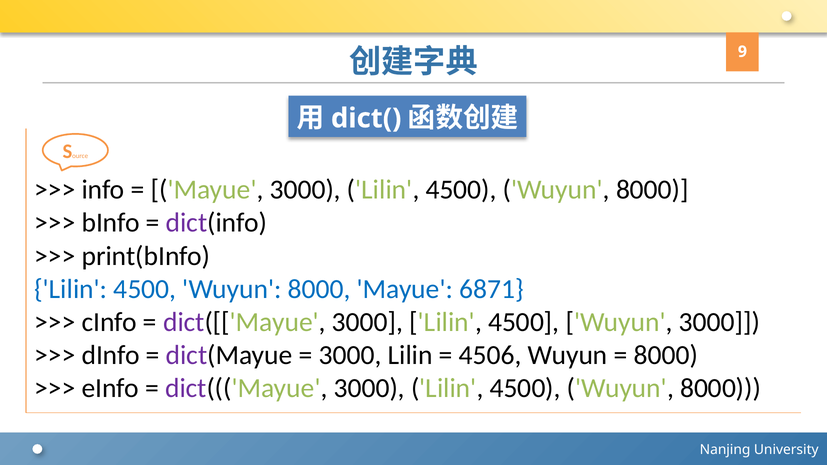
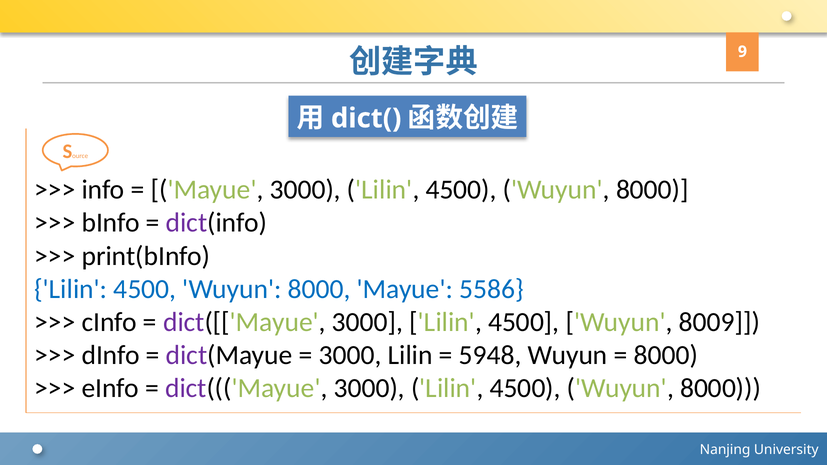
6871: 6871 -> 5586
Wuyun 3000: 3000 -> 8009
4506: 4506 -> 5948
